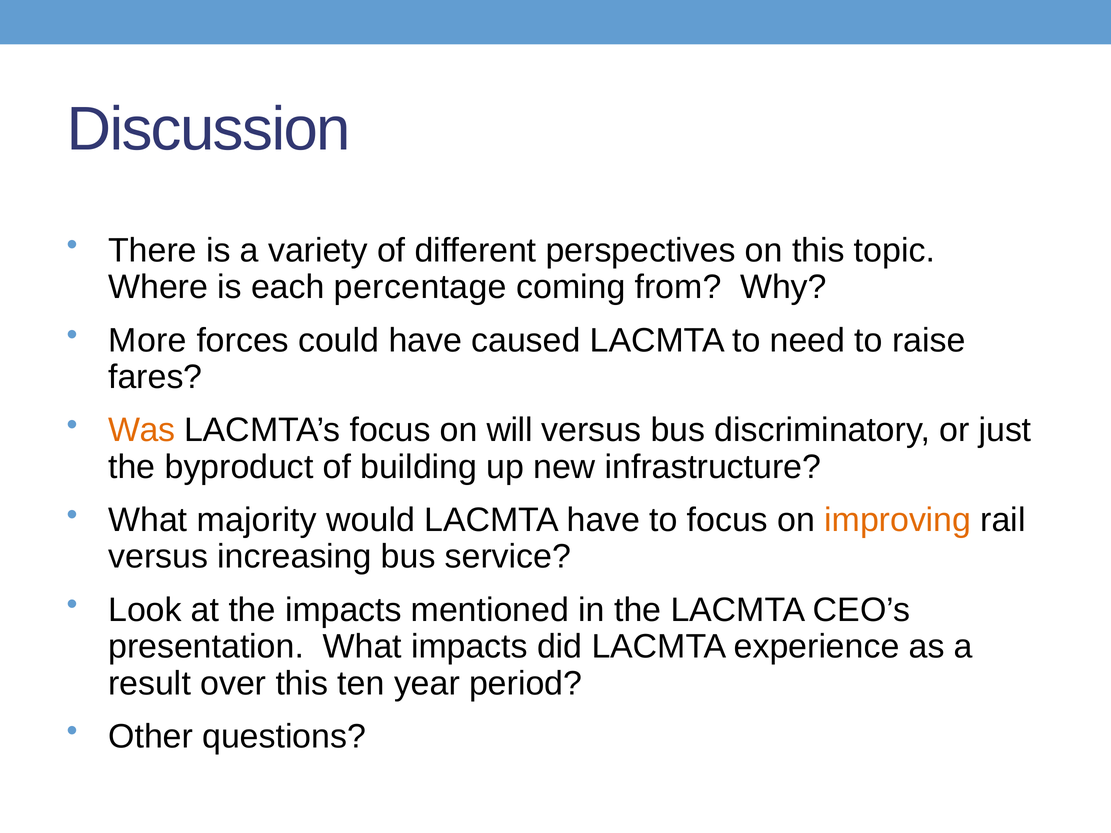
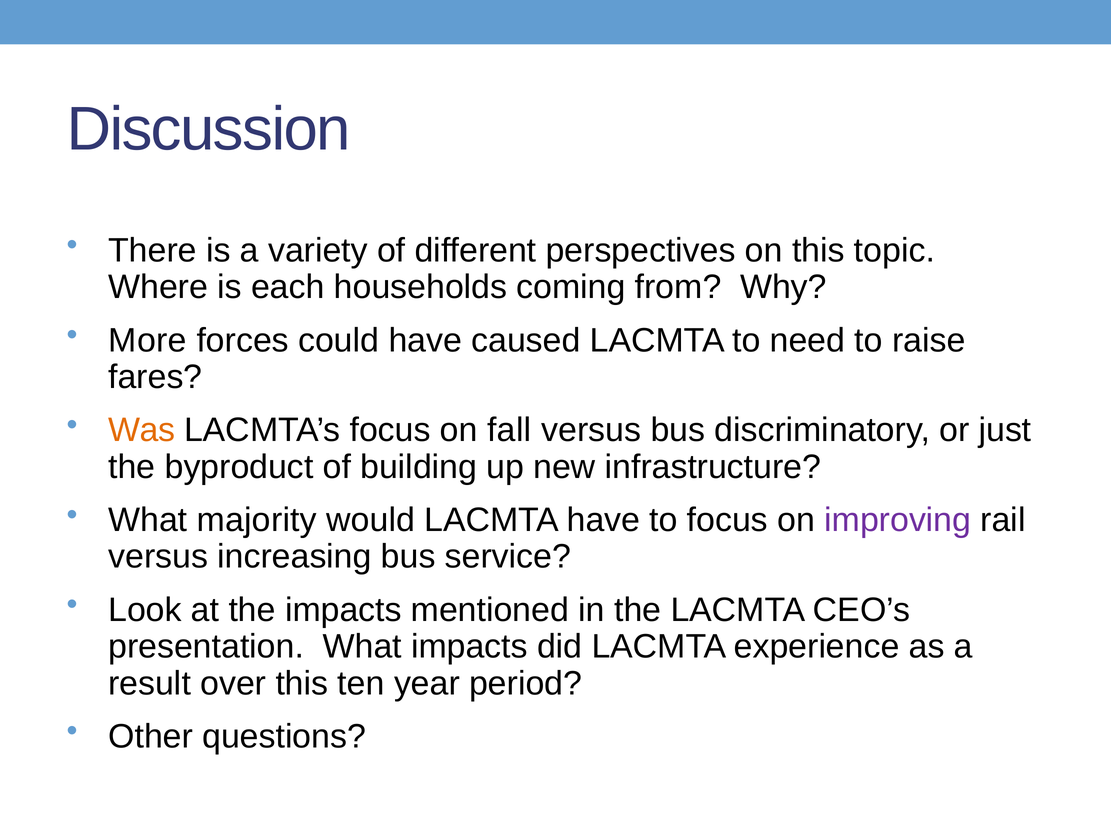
percentage: percentage -> households
will: will -> fall
improving colour: orange -> purple
